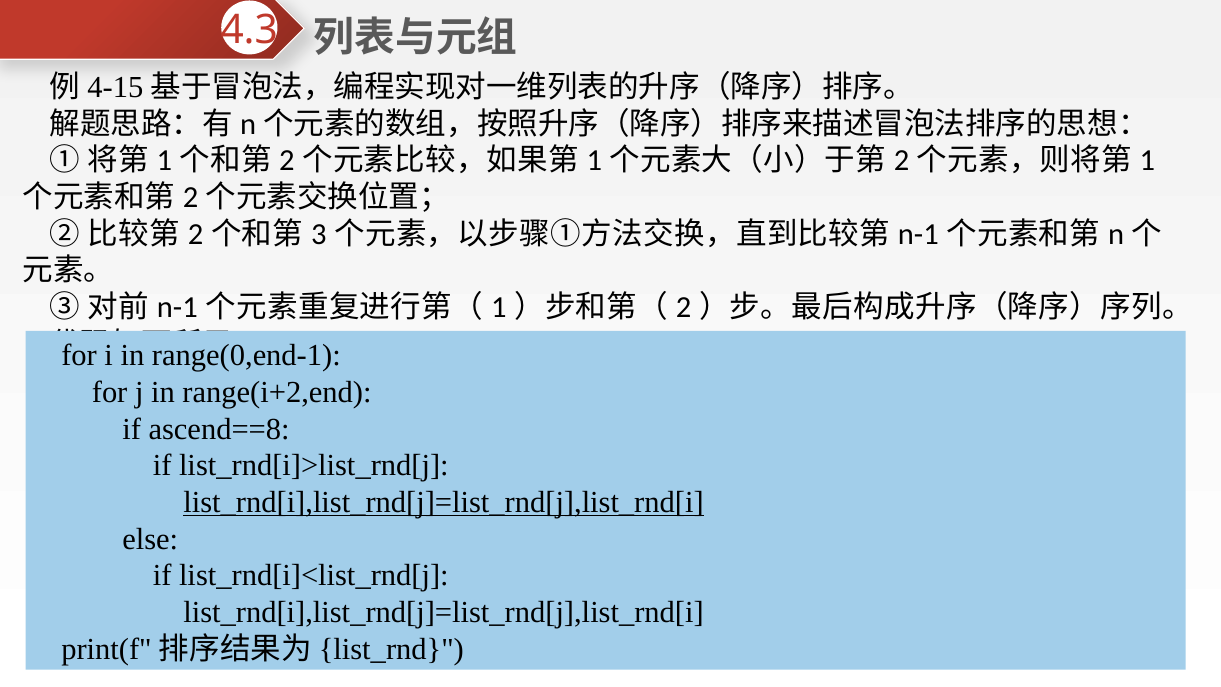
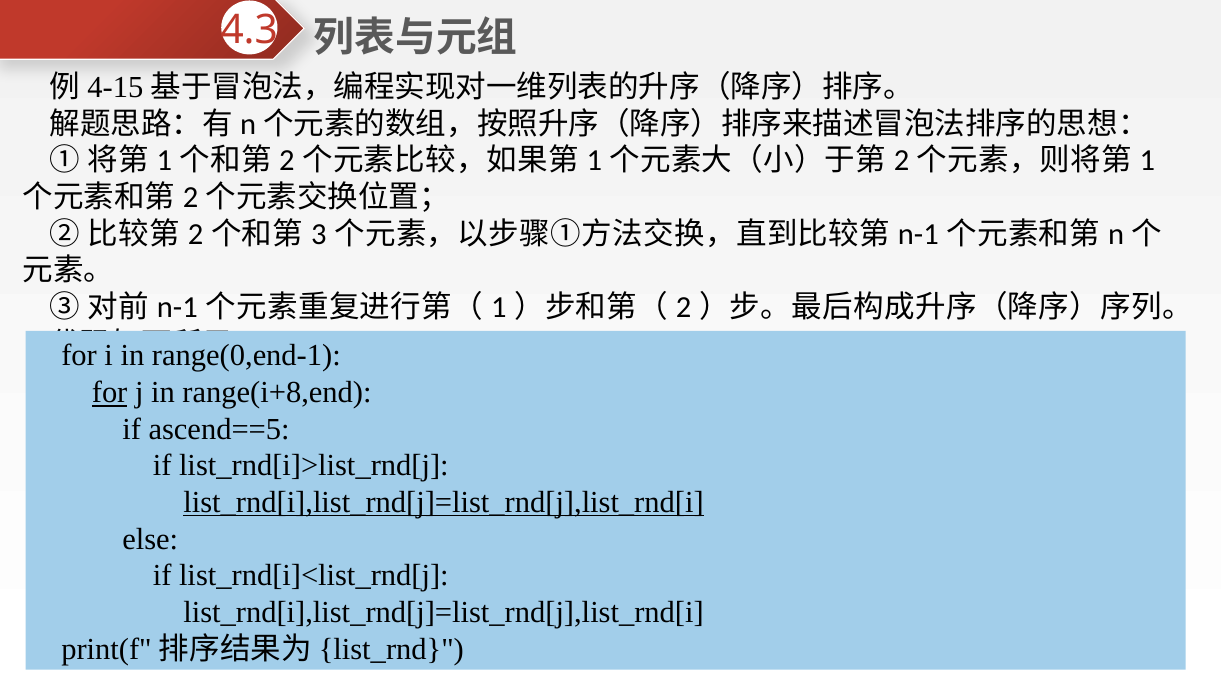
for at (110, 392) underline: none -> present
range(i+2,end: range(i+2,end -> range(i+8,end
ascend==8: ascend==8 -> ascend==5
